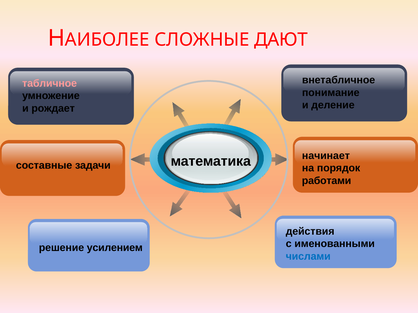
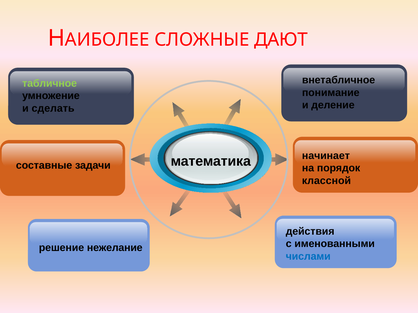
табличное colour: pink -> light green
рождает: рождает -> сделать
работами: работами -> классной
усилением: усилением -> нежелание
